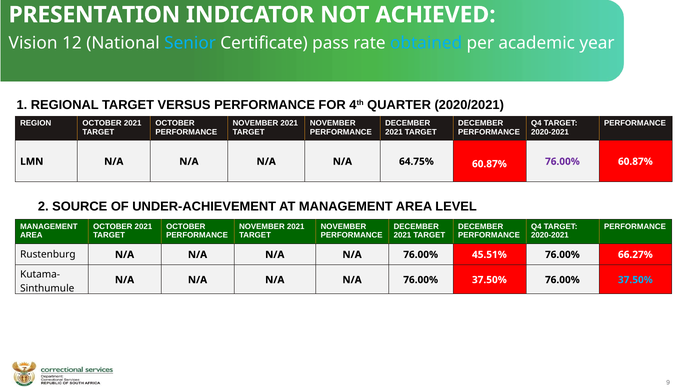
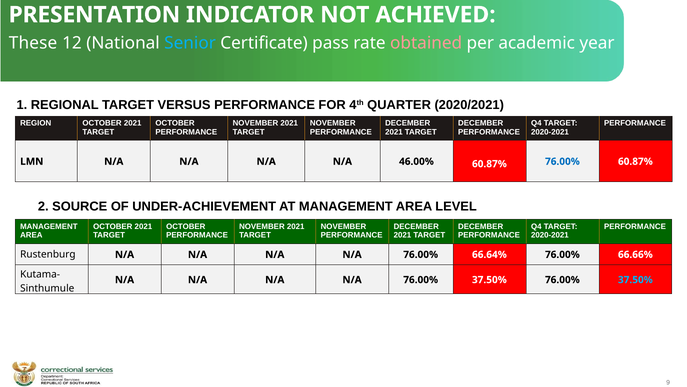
Vision: Vision -> These
obtained colour: light blue -> pink
64.75%: 64.75% -> 46.00%
76.00% at (562, 161) colour: purple -> blue
45.51%: 45.51% -> 66.64%
66.27%: 66.27% -> 66.66%
